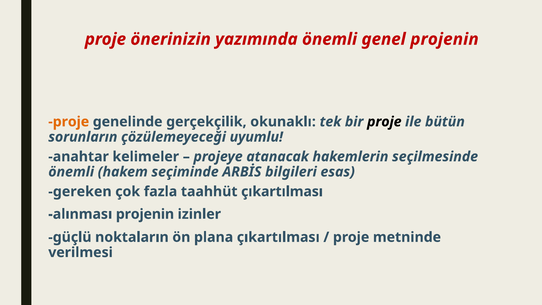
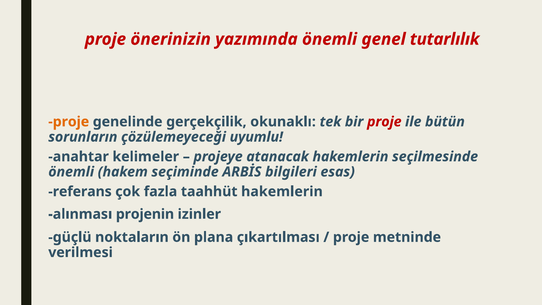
genel projenin: projenin -> tutarlılık
proje at (384, 122) colour: black -> red
gereken: gereken -> referans
taahhüt çıkartılması: çıkartılması -> hakemlerin
